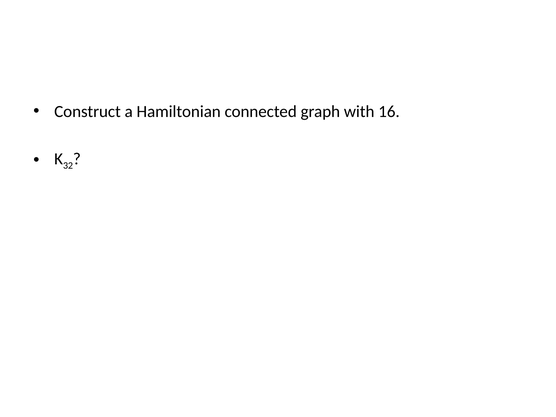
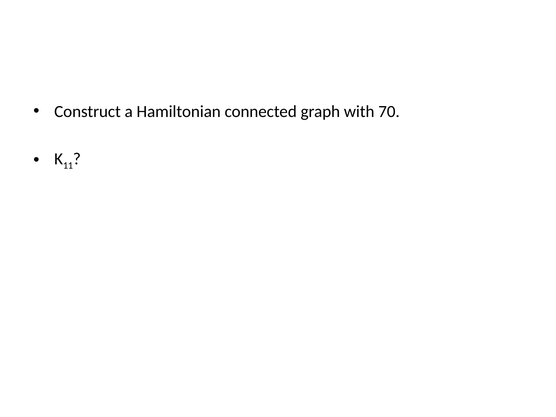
16: 16 -> 70
32: 32 -> 11
